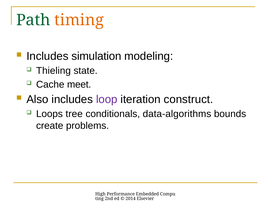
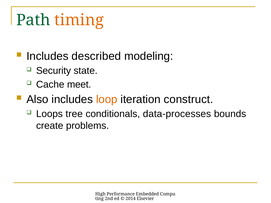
simulation: simulation -> described
Thieling: Thieling -> Security
loop colour: purple -> orange
data-algorithms: data-algorithms -> data-processes
